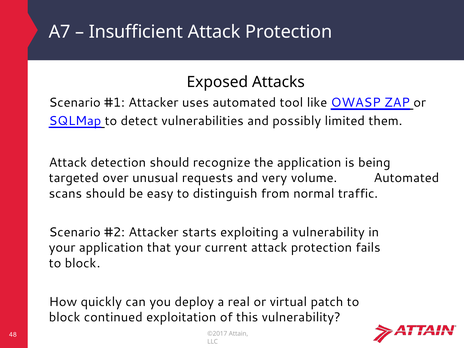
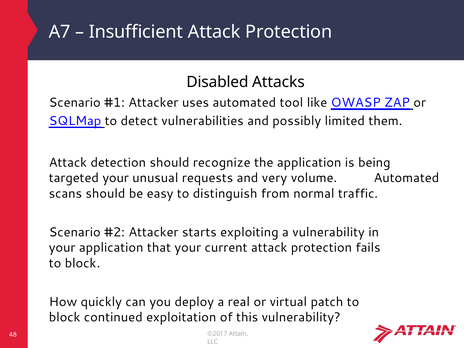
Exposed: Exposed -> Disabled
targeted over: over -> your
